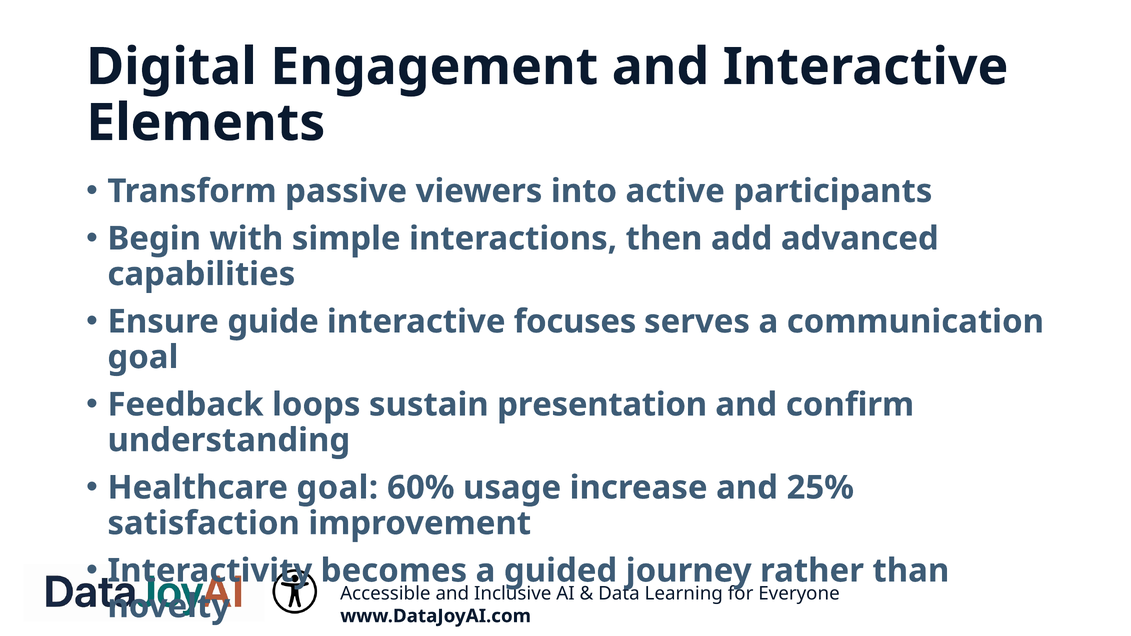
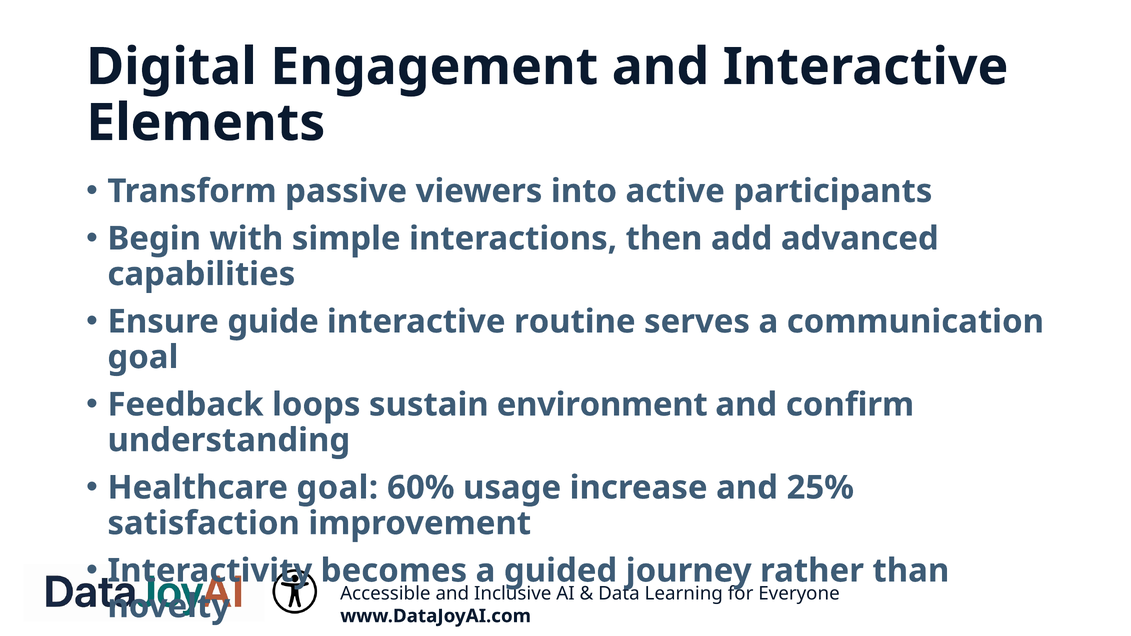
focuses: focuses -> routine
presentation: presentation -> environment
